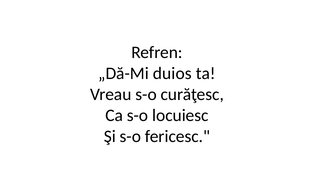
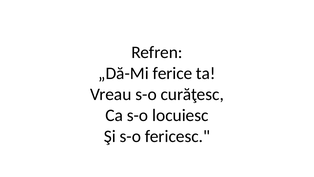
duios: duios -> ferice
